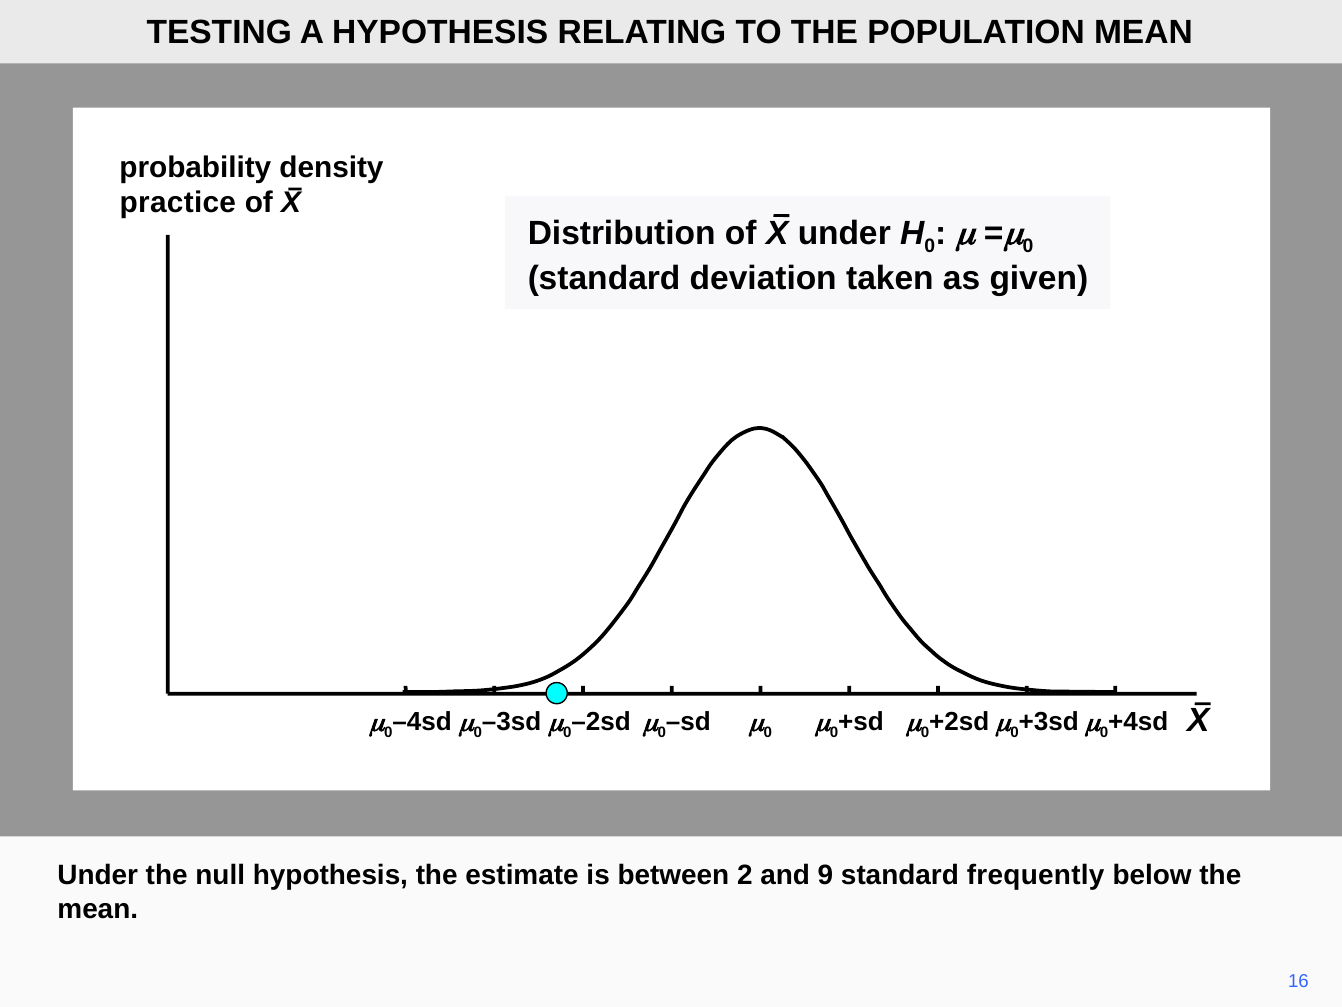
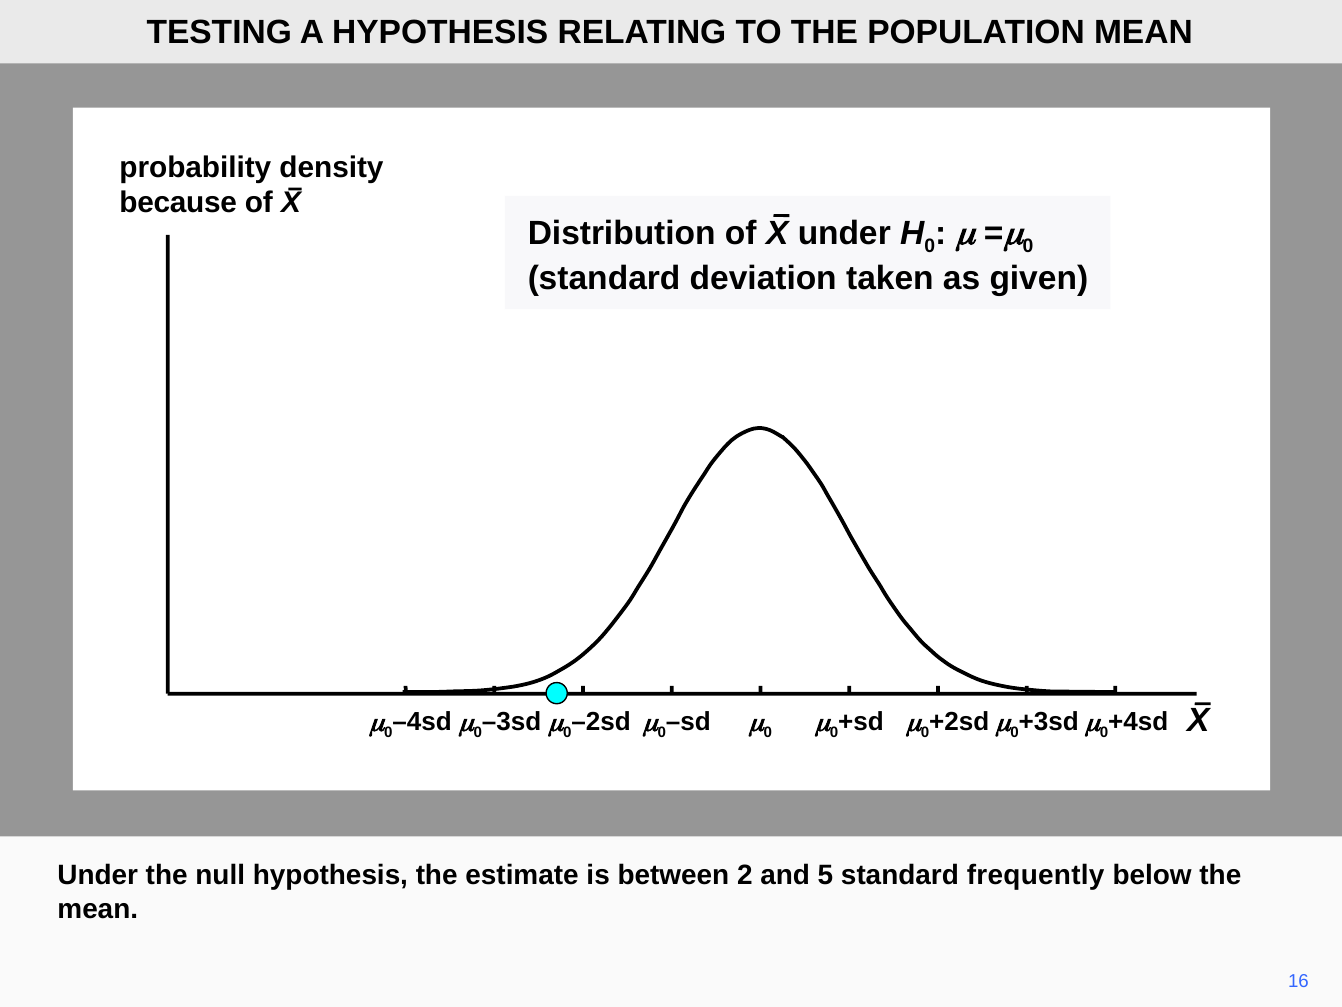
practice: practice -> because
9: 9 -> 5
